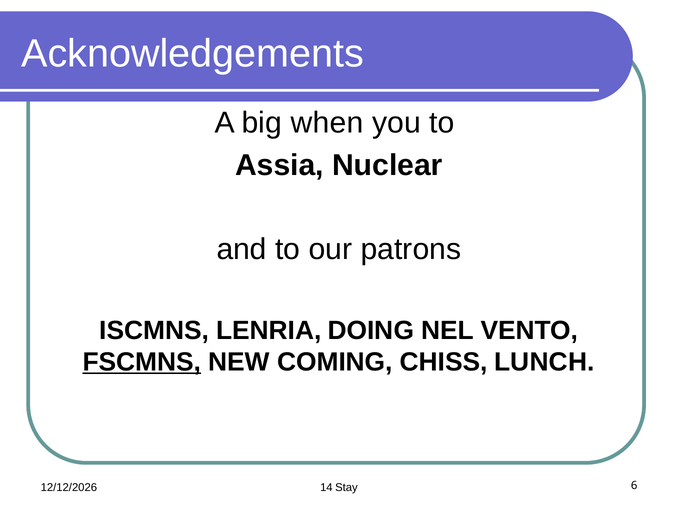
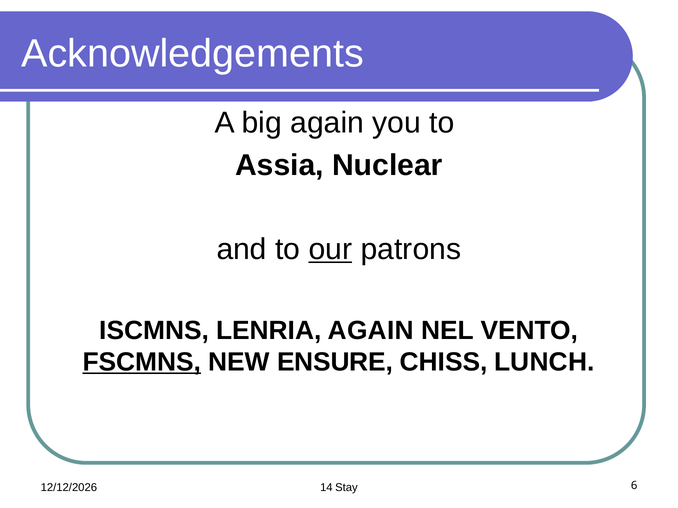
big when: when -> again
our underline: none -> present
LENRIA DOING: DOING -> AGAIN
COMING: COMING -> ENSURE
